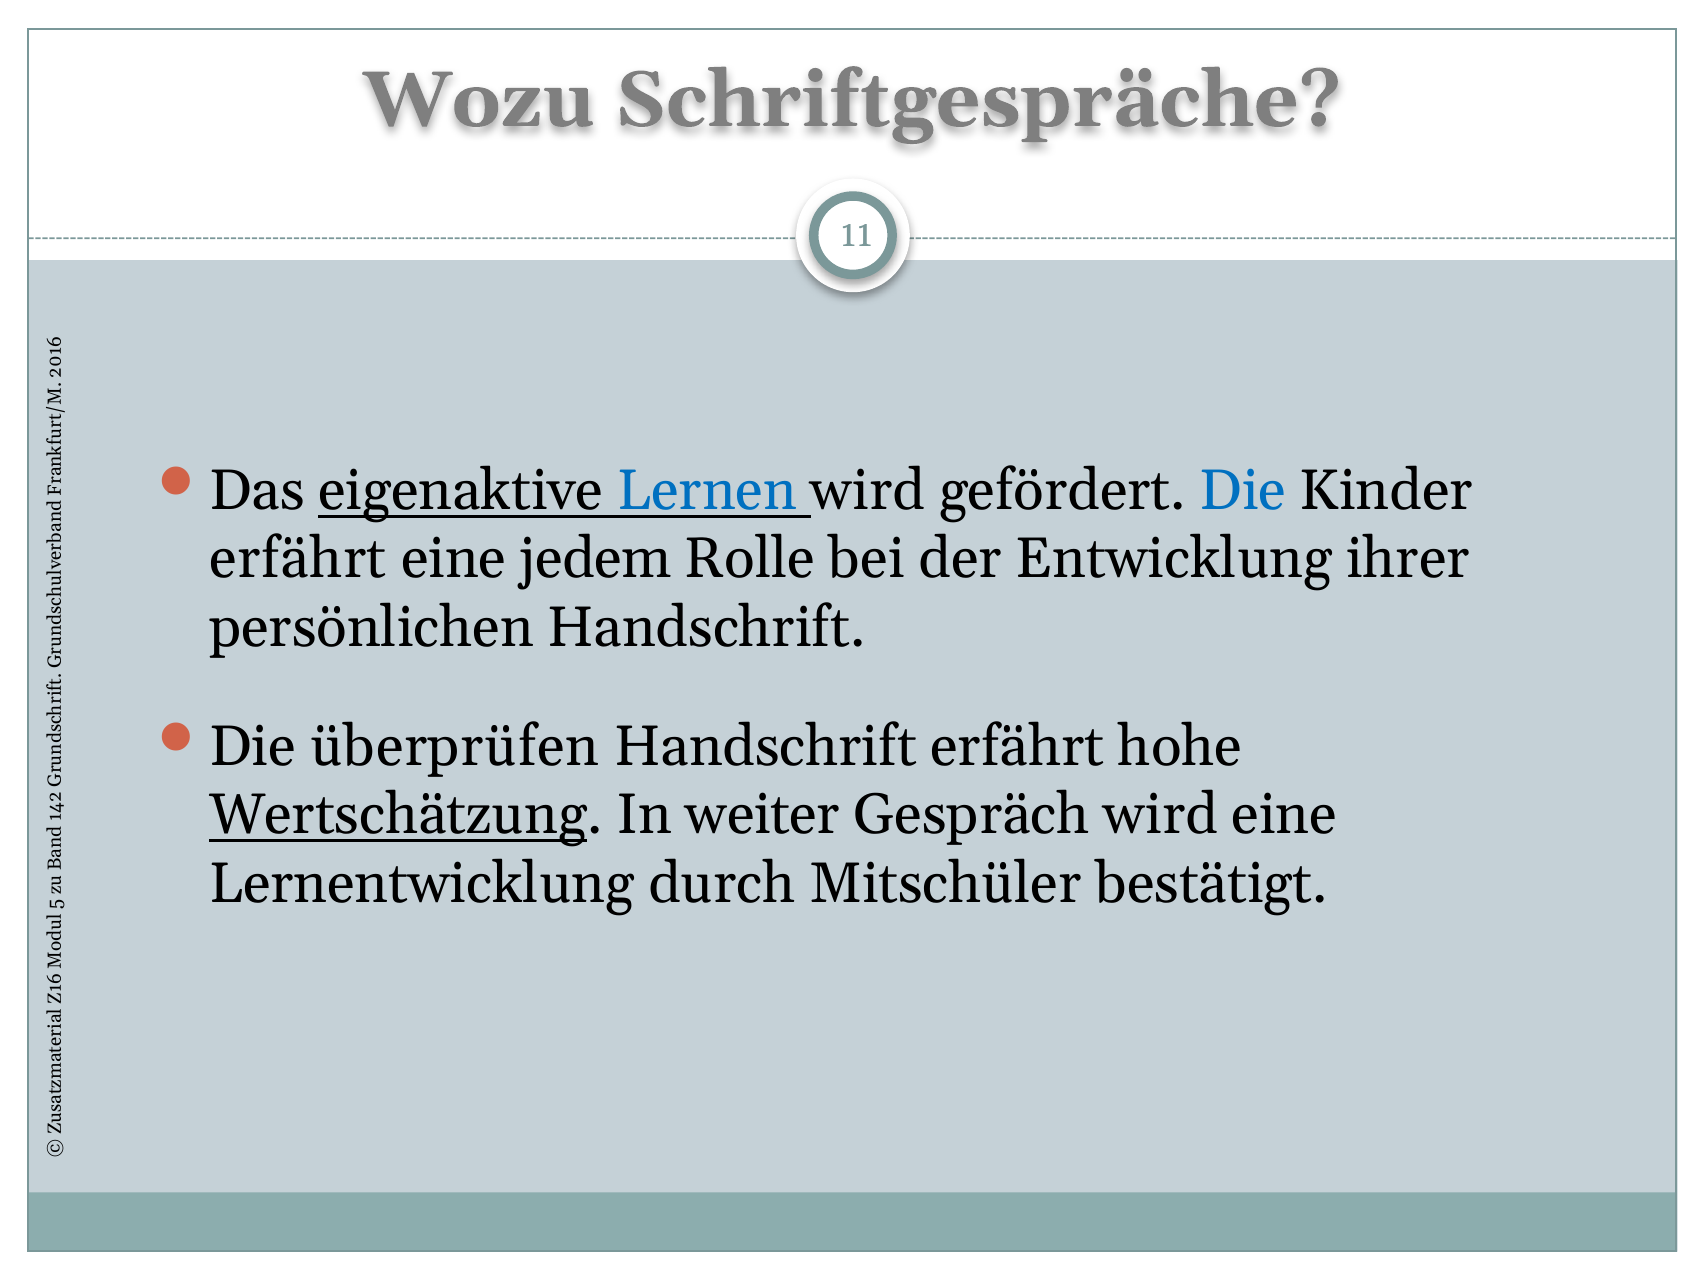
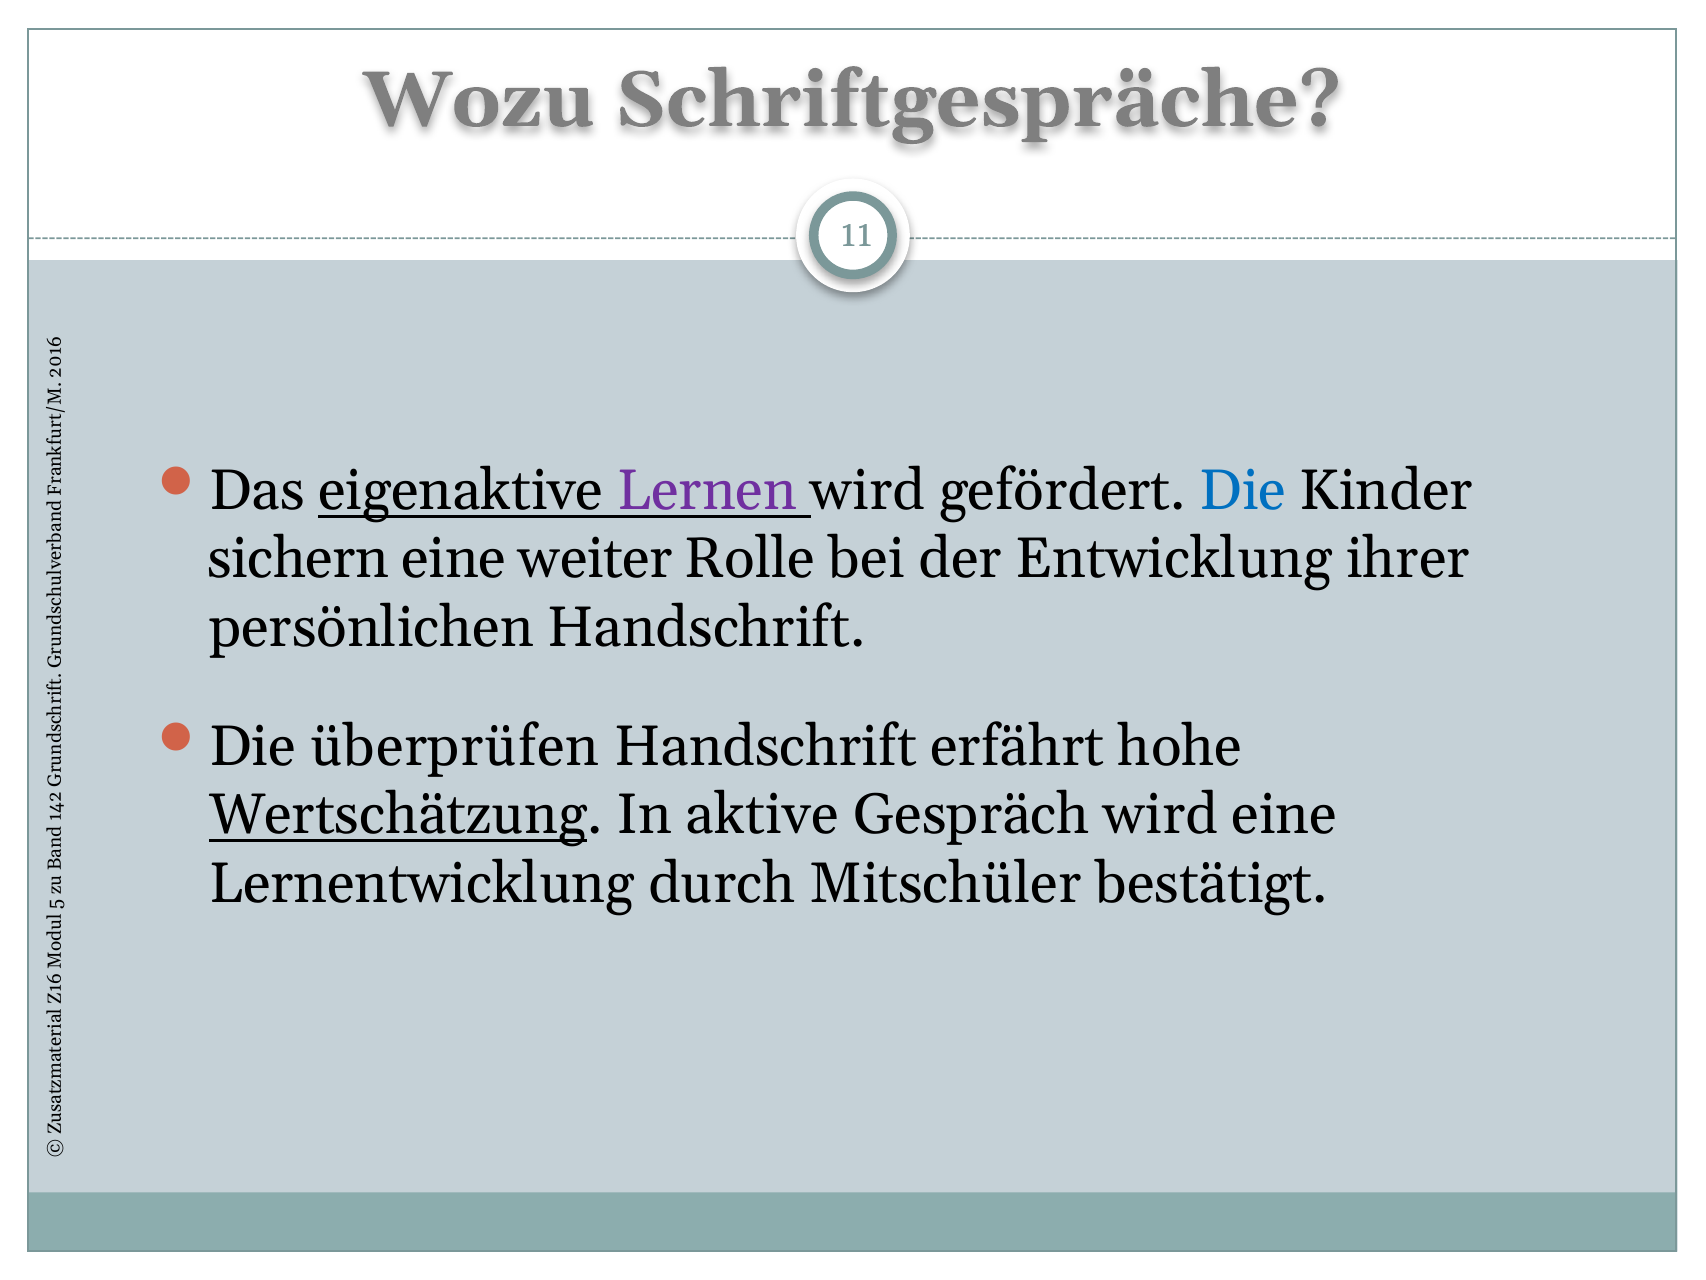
Lernen colour: blue -> purple
erfährt at (298, 559): erfährt -> sichern
jedem: jedem -> weiter
weiter: weiter -> aktive
